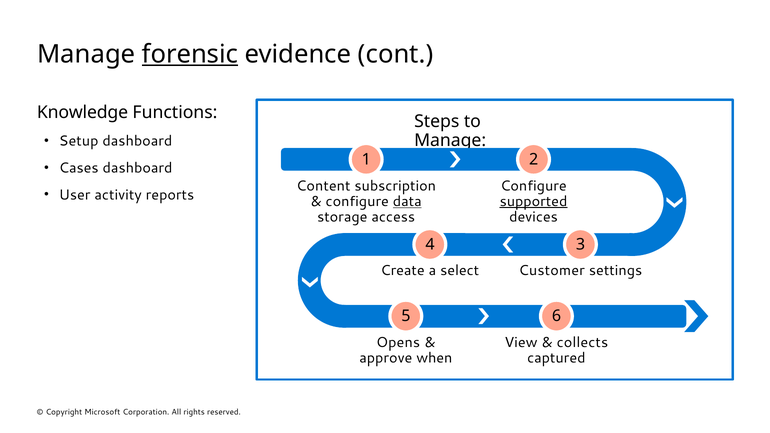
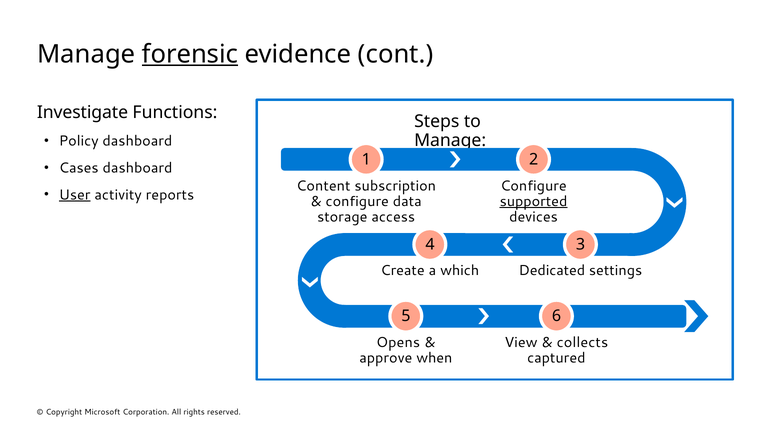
Knowledge: Knowledge -> Investigate
Setup: Setup -> Policy
User underline: none -> present
data underline: present -> none
select: select -> which
Customer: Customer -> Dedicated
